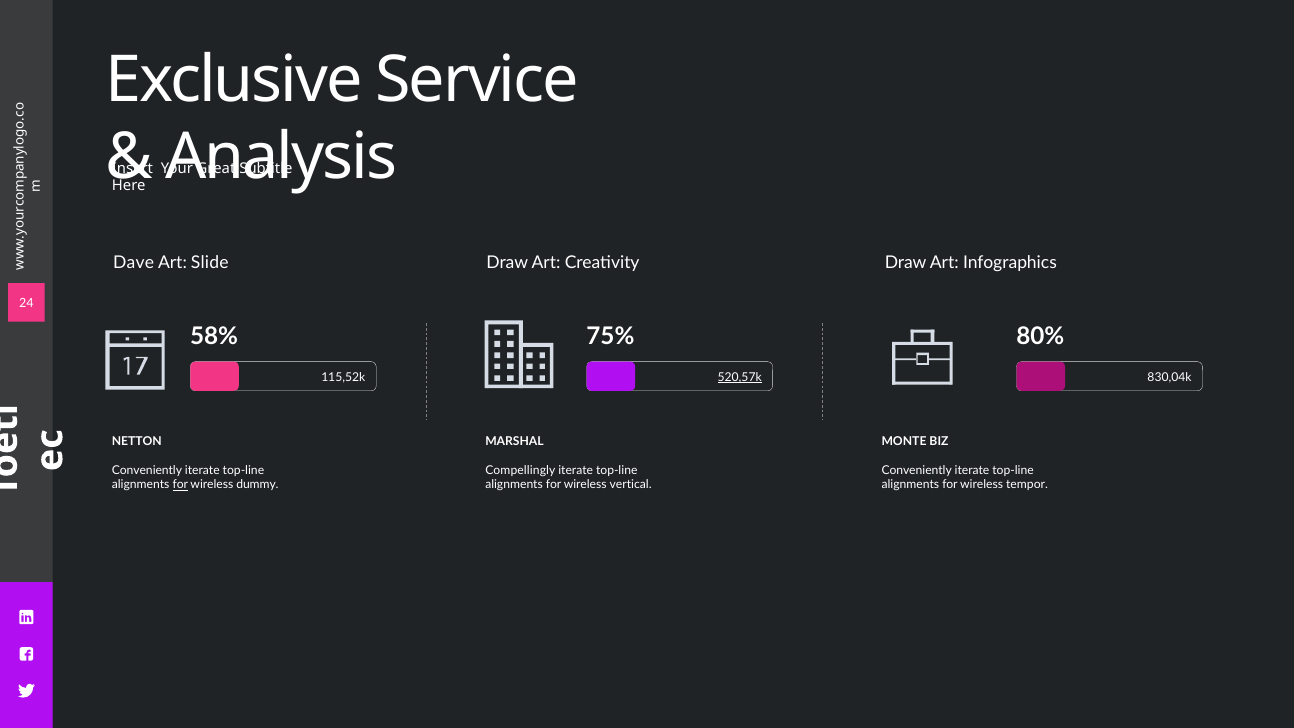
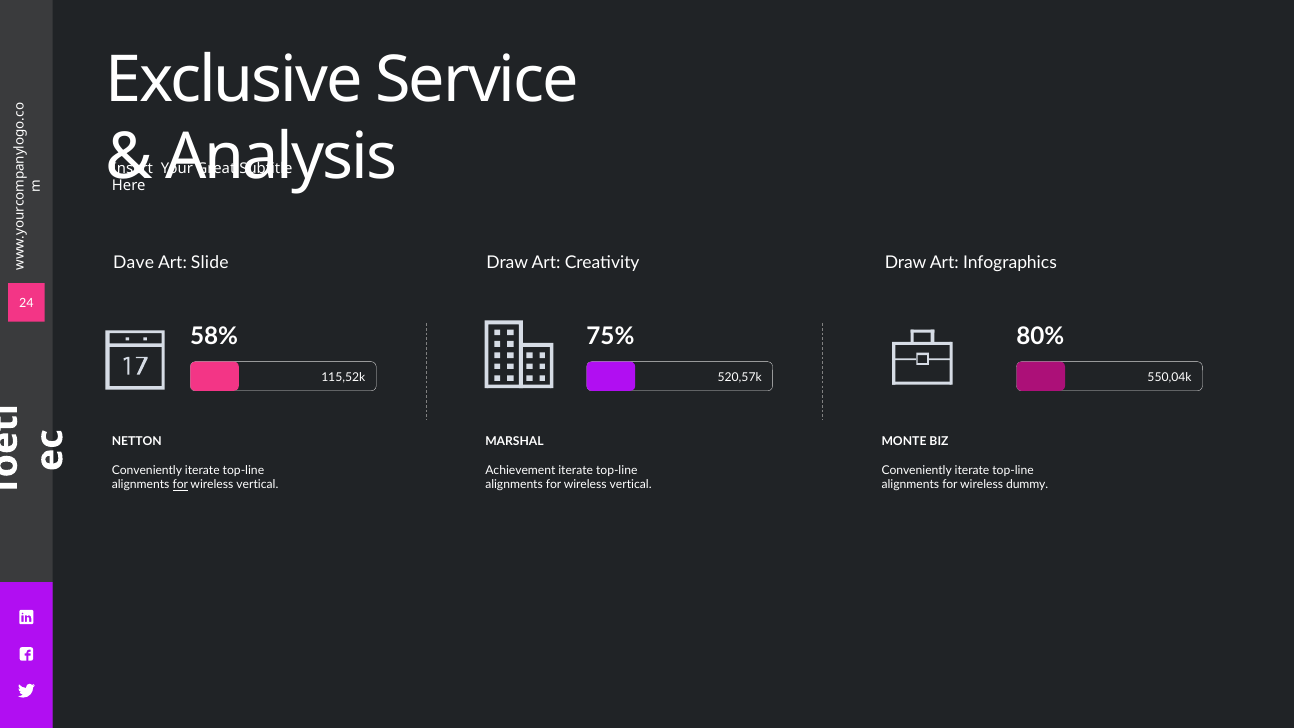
520,57k underline: present -> none
830,04k: 830,04k -> 550,04k
Compellingly: Compellingly -> Achievement
dummy at (257, 485): dummy -> vertical
tempor: tempor -> dummy
